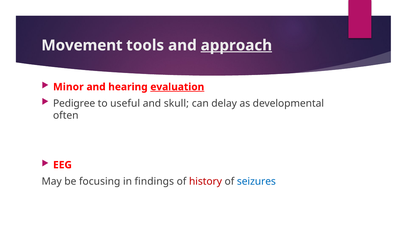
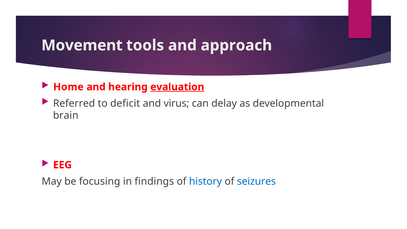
approach underline: present -> none
Minor: Minor -> Home
Pedigree: Pedigree -> Referred
useful: useful -> deficit
skull: skull -> virus
often: often -> brain
history colour: red -> blue
